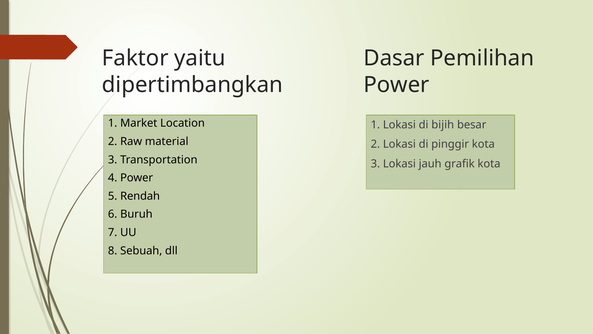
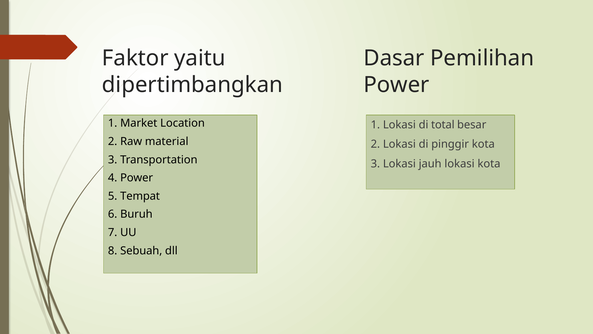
bijih: bijih -> total
jauh grafik: grafik -> lokasi
Rendah: Rendah -> Tempat
